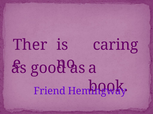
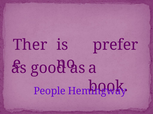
caring: caring -> prefer
Friend: Friend -> People
